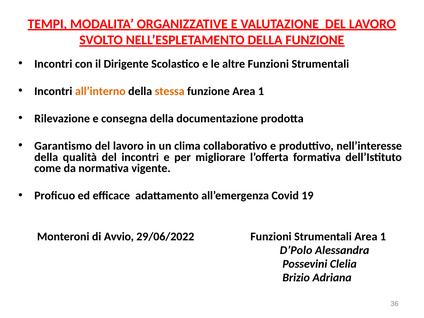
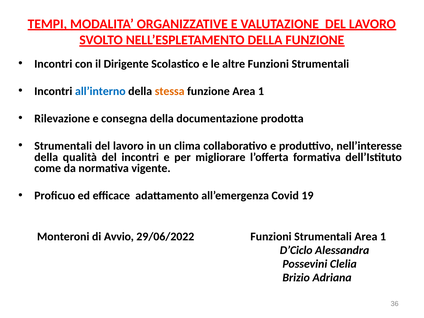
all’interno colour: orange -> blue
Garantismo at (63, 146): Garantismo -> Strumentali
D’Polo: D’Polo -> D’Ciclo
